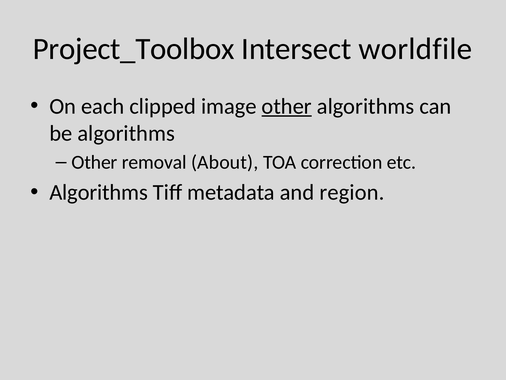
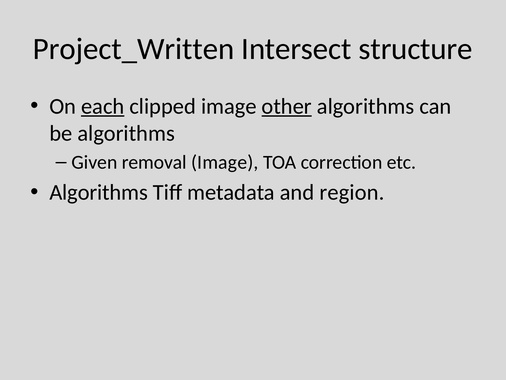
Project_Toolbox: Project_Toolbox -> Project_Written
worldfile: worldfile -> structure
each underline: none -> present
Other at (94, 162): Other -> Given
removal About: About -> Image
